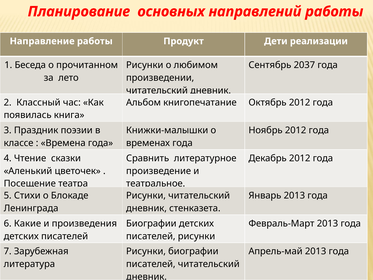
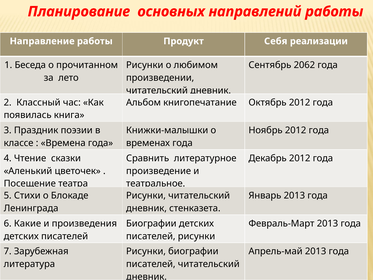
Дети: Дети -> Себя
2037: 2037 -> 2062
